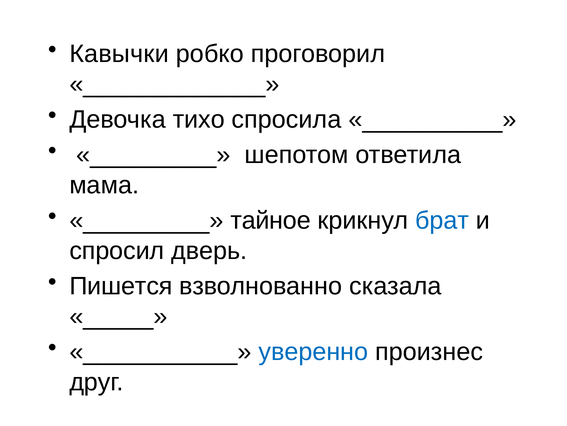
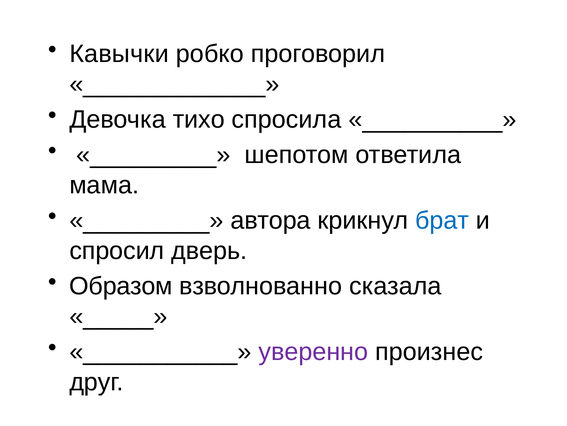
тайное: тайное -> автора
Пишется: Пишется -> Образом
уверенно colour: blue -> purple
